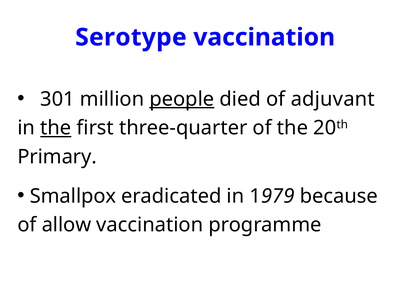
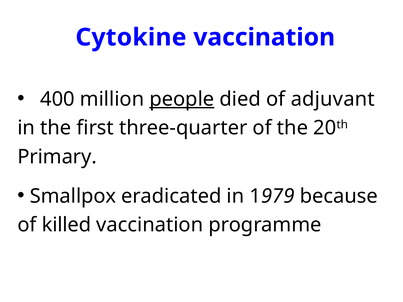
Serotype: Serotype -> Cytokine
301: 301 -> 400
the at (56, 128) underline: present -> none
allow: allow -> killed
